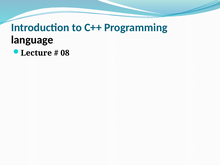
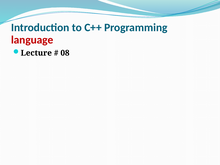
language colour: black -> red
